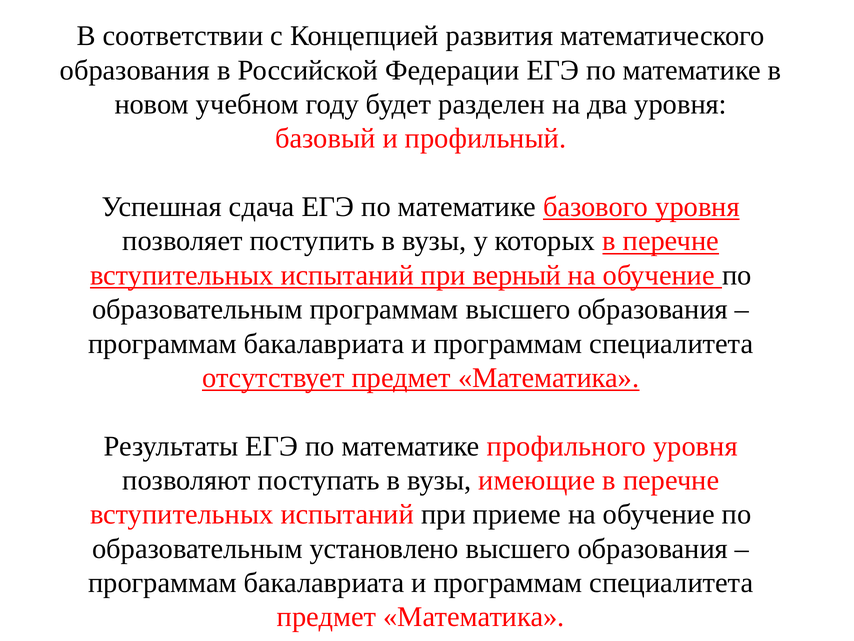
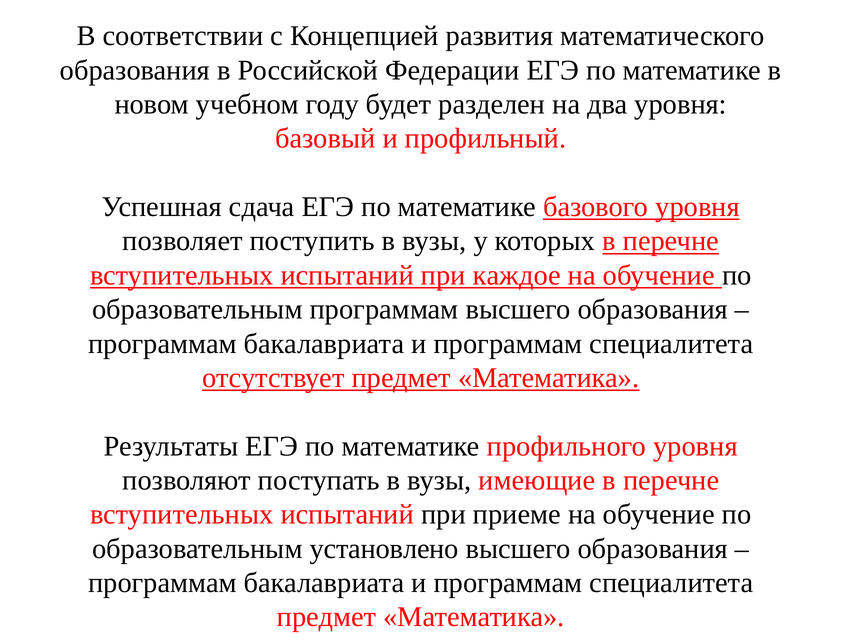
верный: верный -> каждое
